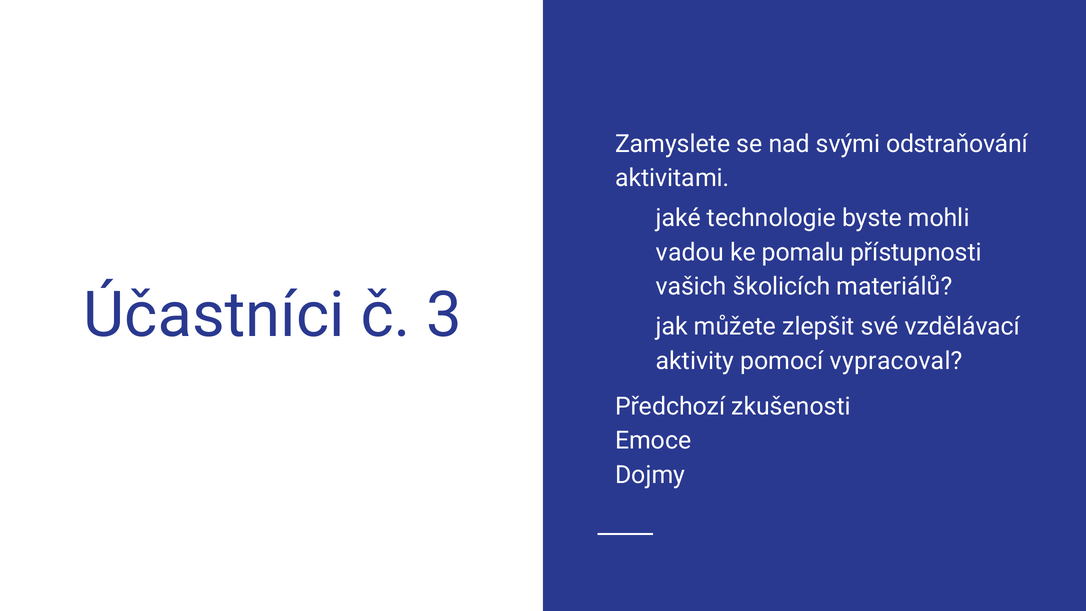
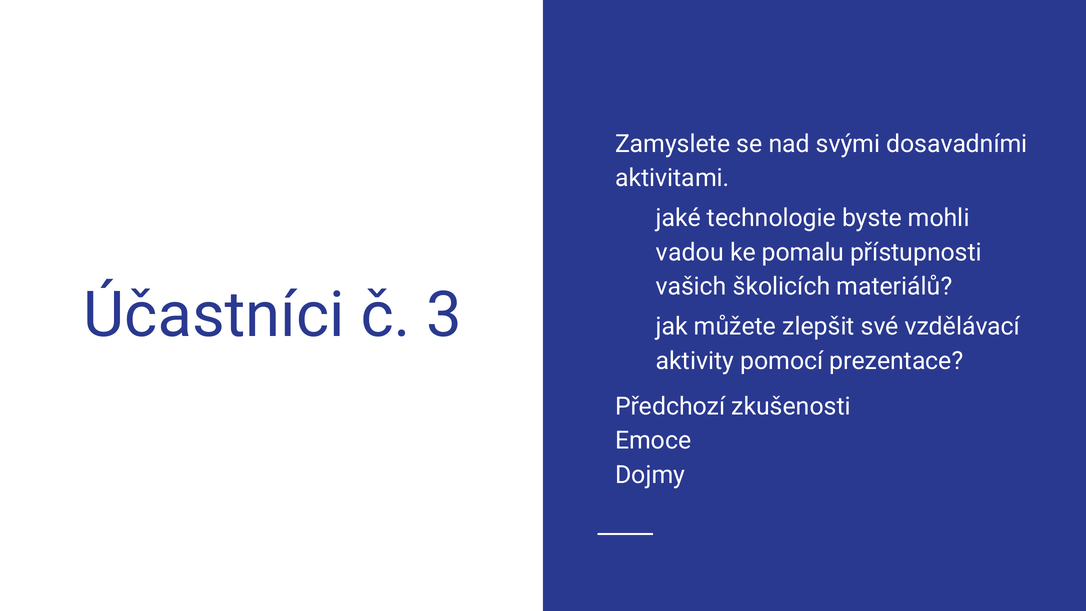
odstraňování: odstraňování -> dosavadními
vypracoval: vypracoval -> prezentace
